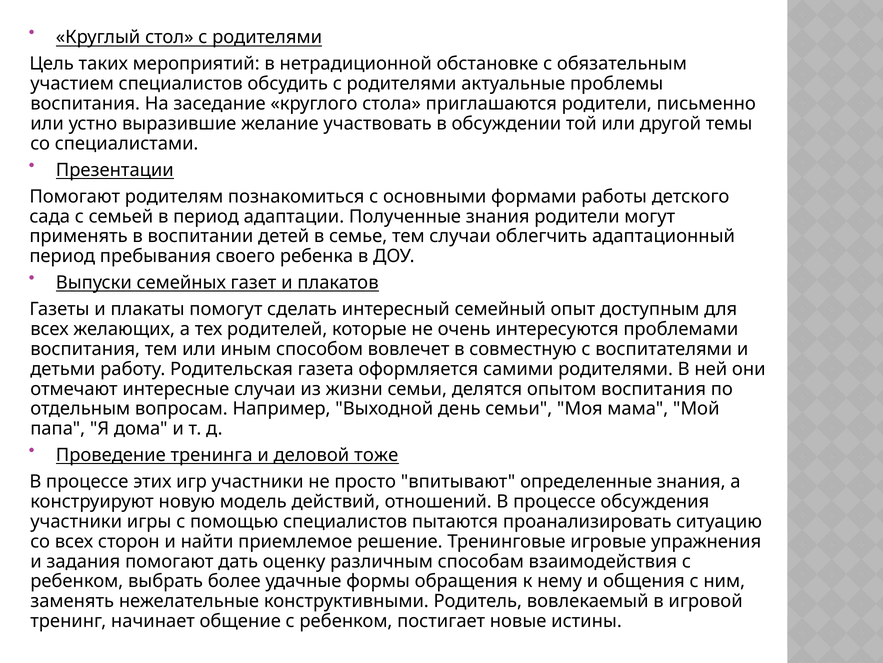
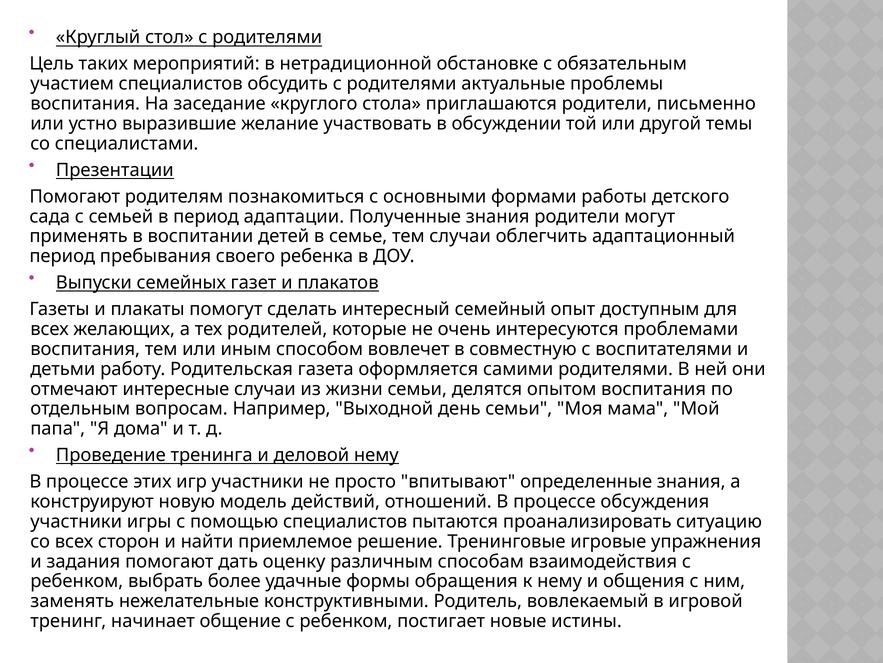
деловой тоже: тоже -> нему
